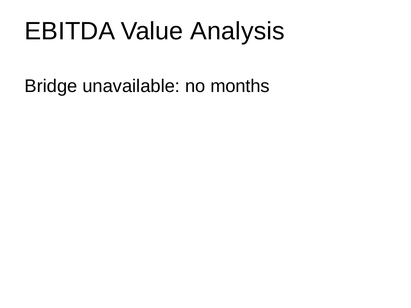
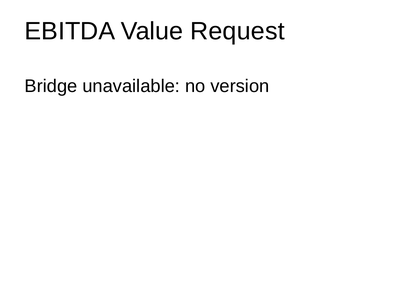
Analysis: Analysis -> Request
months: months -> version
